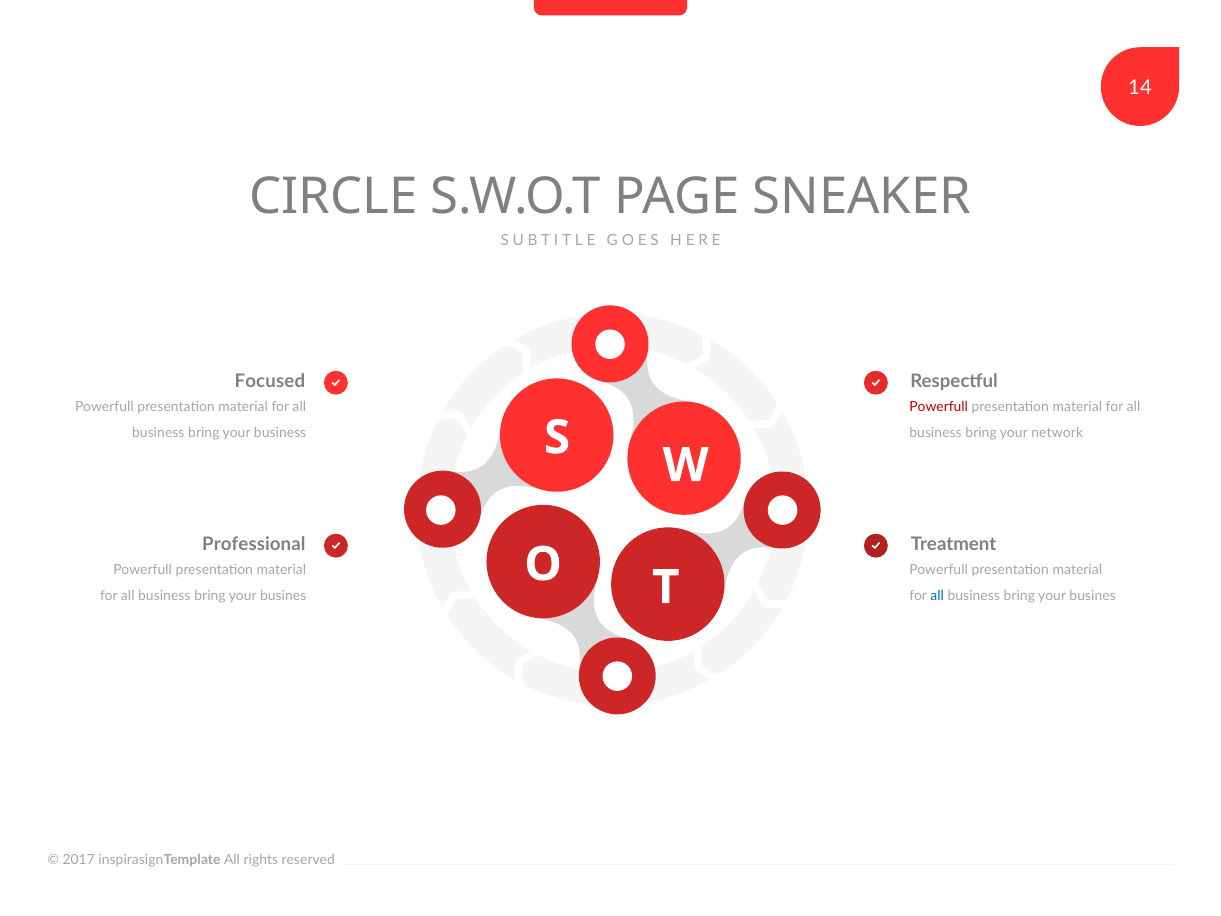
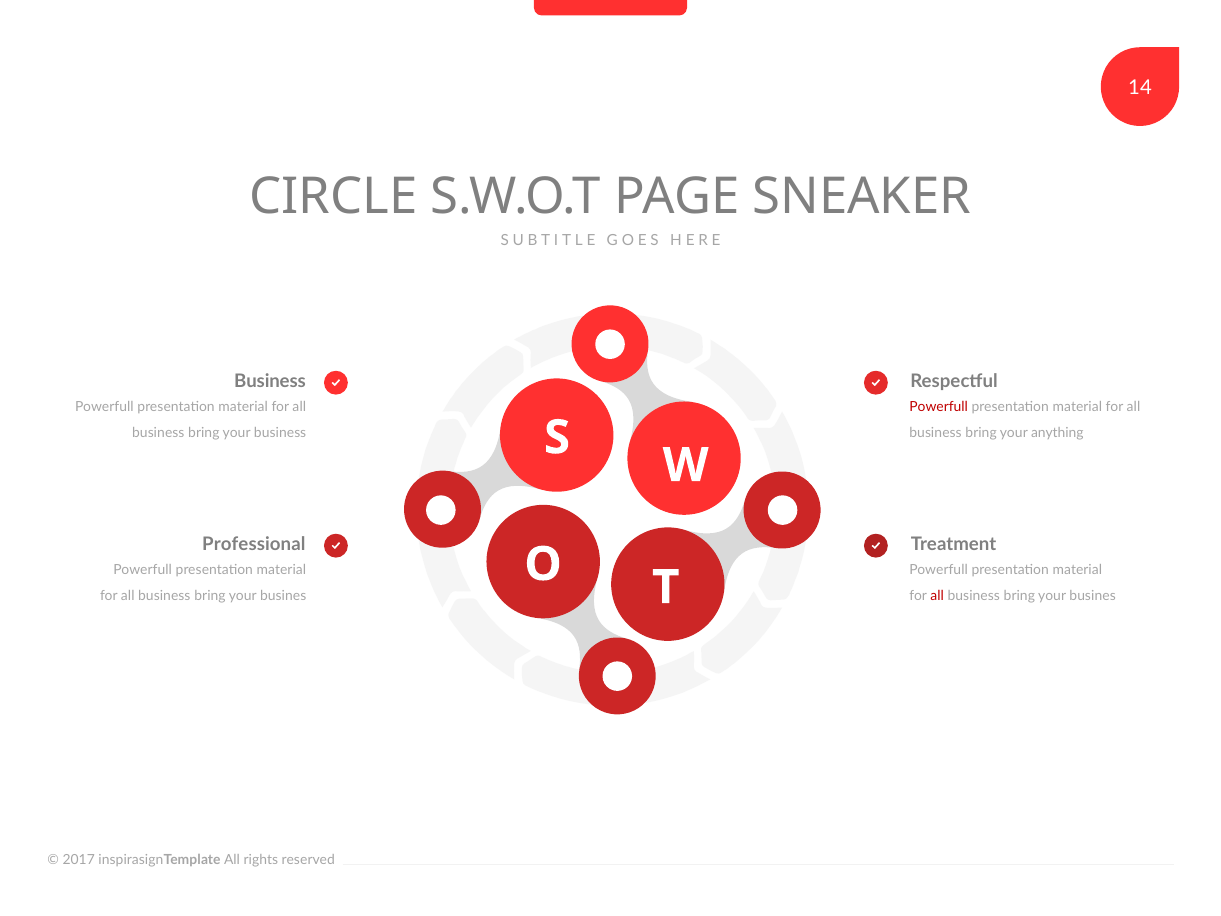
Focused at (270, 381): Focused -> Business
network: network -> anything
all at (937, 595) colour: blue -> red
